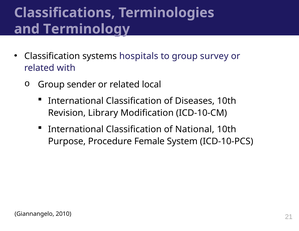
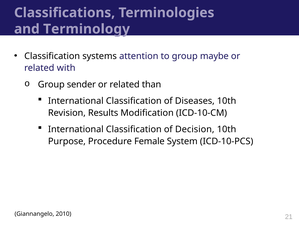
hospitals: hospitals -> attention
survey: survey -> maybe
local: local -> than
Library: Library -> Results
National: National -> Decision
